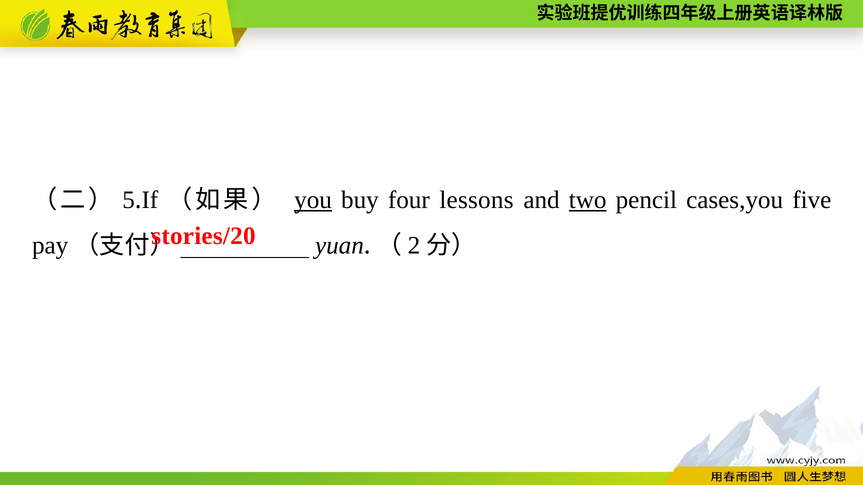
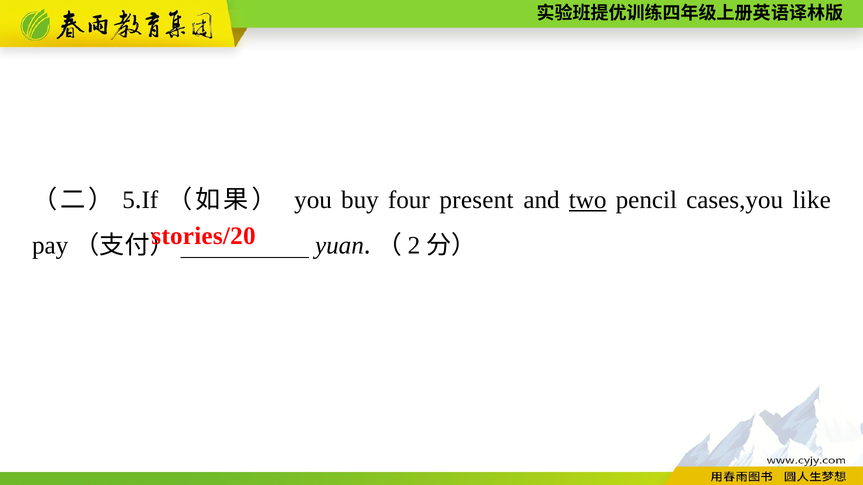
you underline: present -> none
lessons: lessons -> present
five: five -> like
